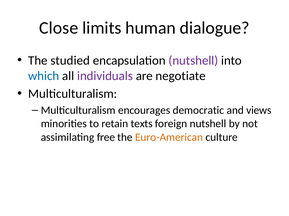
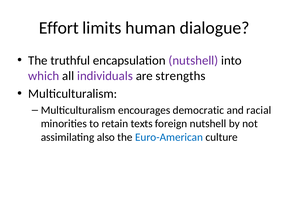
Close: Close -> Effort
studied: studied -> truthful
which colour: blue -> purple
negotiate: negotiate -> strengths
views: views -> racial
free: free -> also
Euro-American colour: orange -> blue
